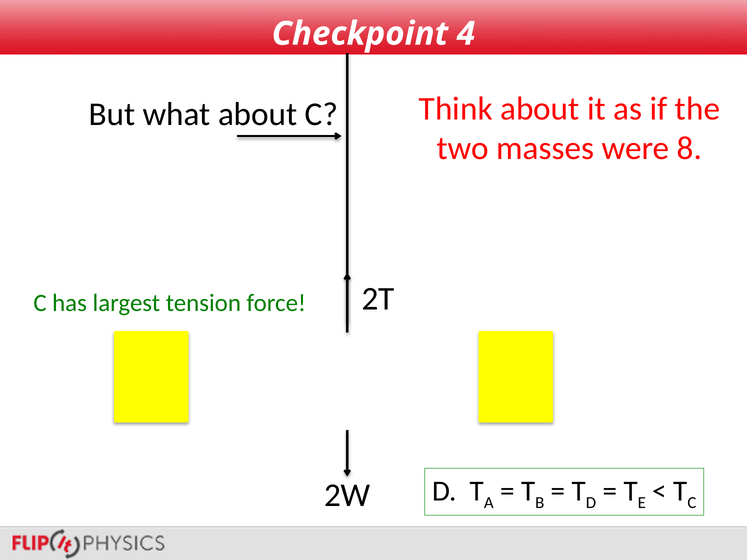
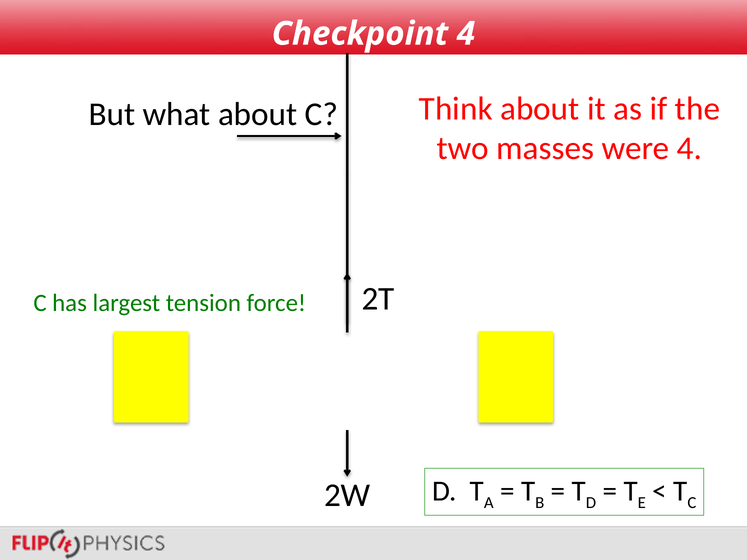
were 8: 8 -> 4
